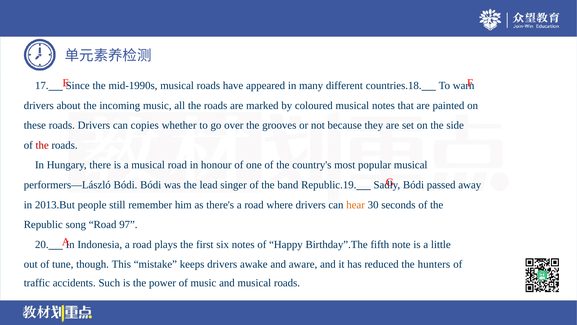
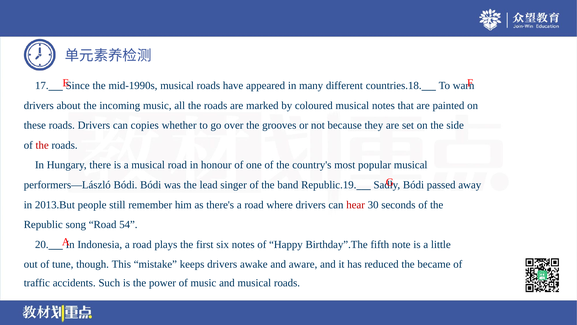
hear colour: orange -> red
97: 97 -> 54
hunters: hunters -> became
